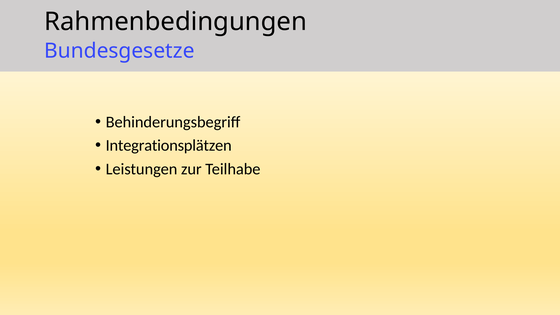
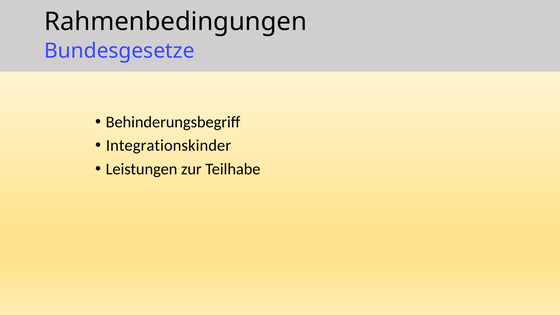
Integrationsplätzen: Integrationsplätzen -> Integrationskinder
